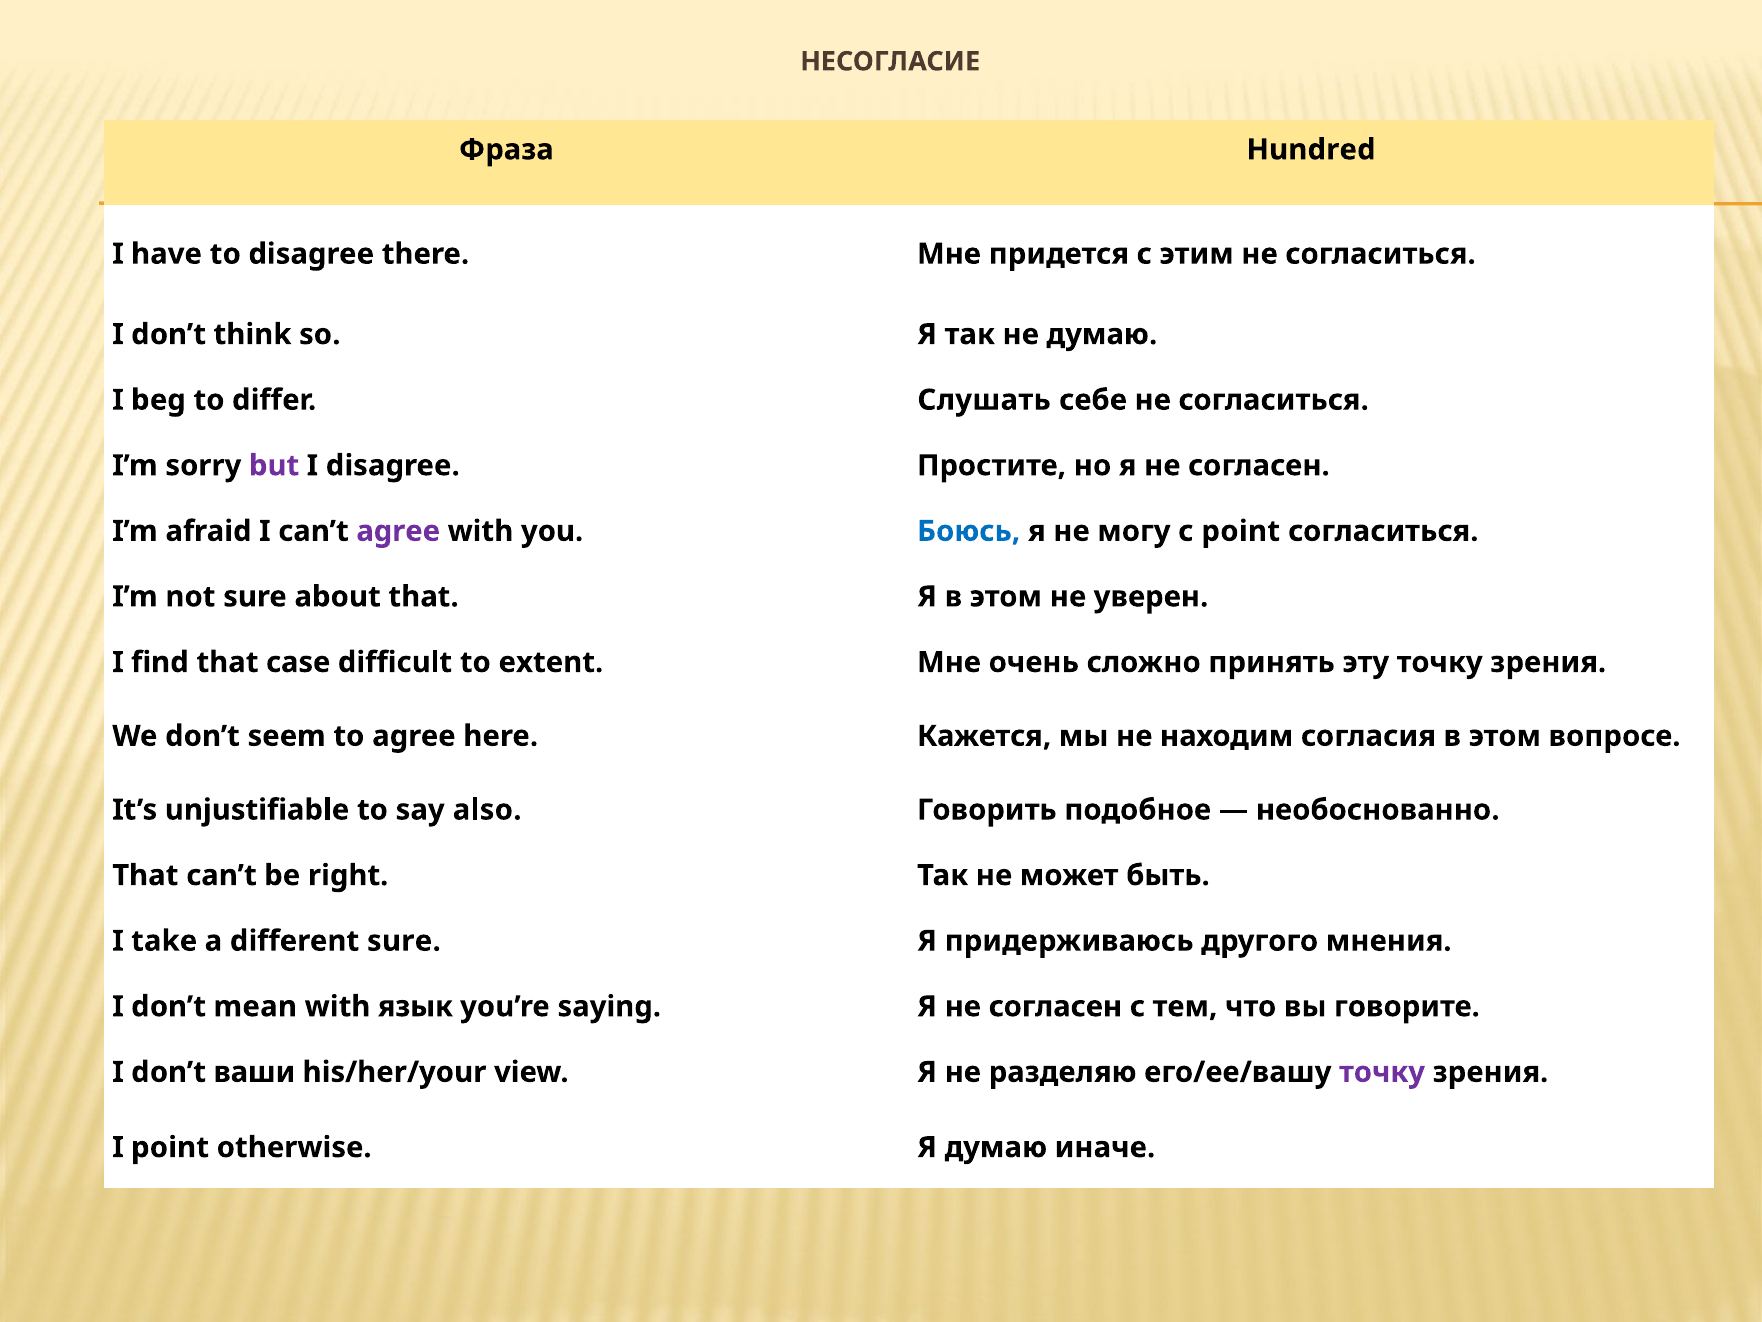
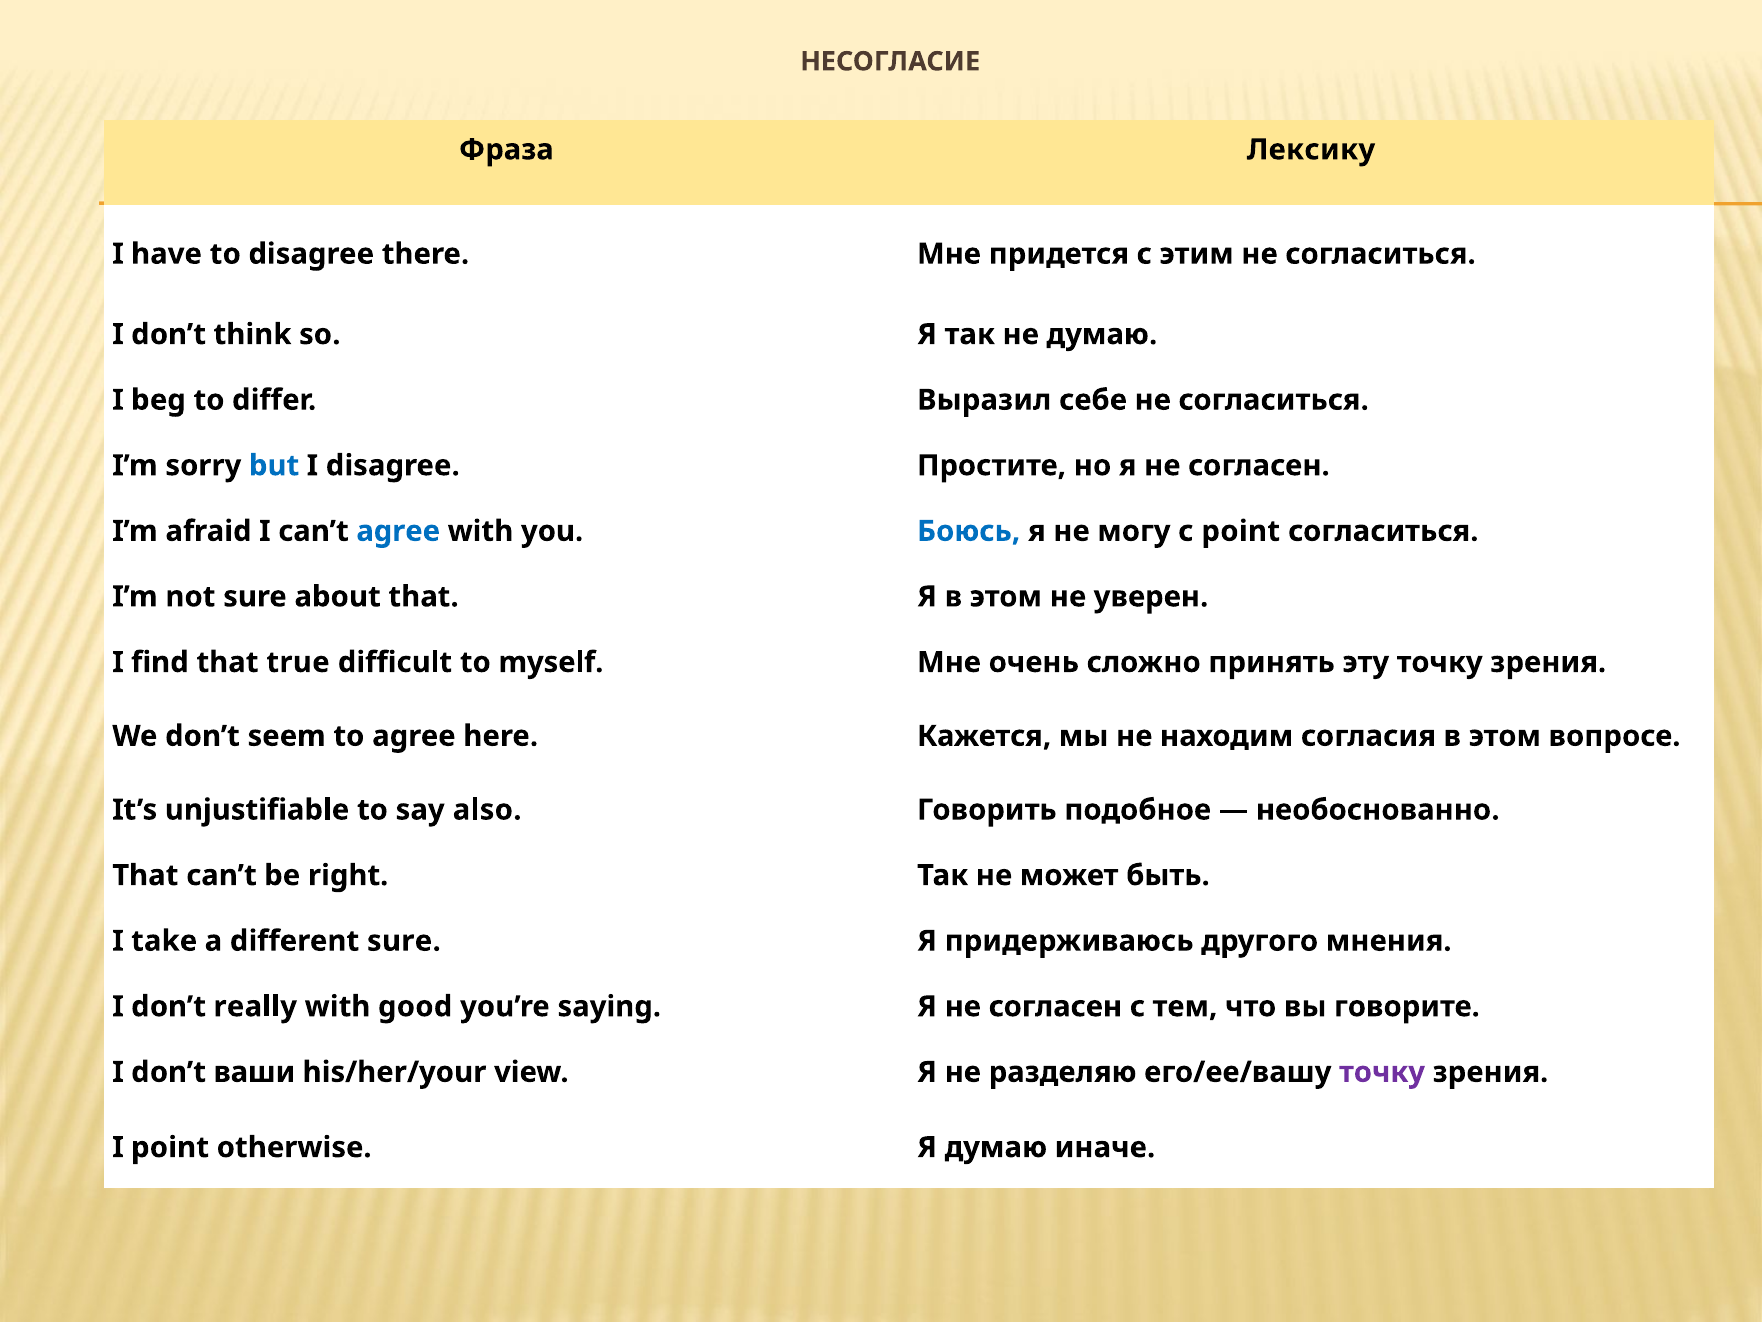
Hundred: Hundred -> Лексику
Слушать: Слушать -> Выразил
but colour: purple -> blue
agree at (398, 531) colour: purple -> blue
case: case -> true
extent: extent -> myself
mean: mean -> really
язык: язык -> good
